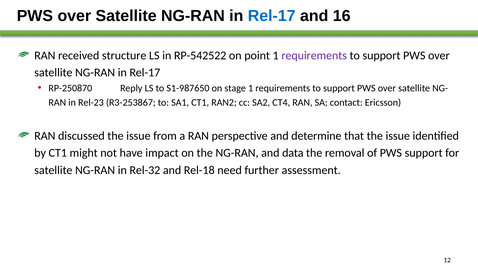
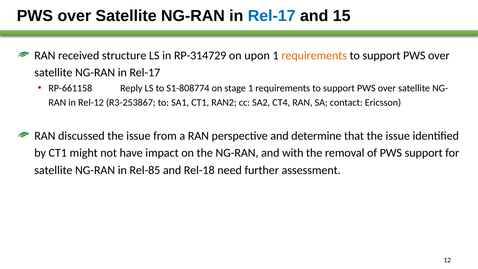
16: 16 -> 15
RP-542522: RP-542522 -> RP-314729
point: point -> upon
requirements at (314, 55) colour: purple -> orange
RP-250870: RP-250870 -> RP-661158
S1-987650: S1-987650 -> S1-808774
Rel-23: Rel-23 -> Rel-12
data: data -> with
Rel-32: Rel-32 -> Rel-85
